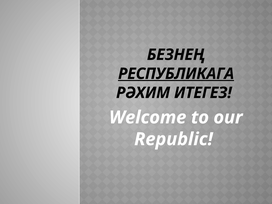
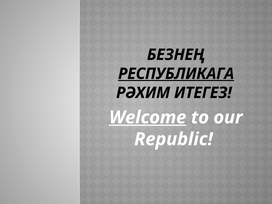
Welcome underline: none -> present
